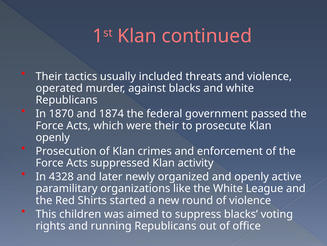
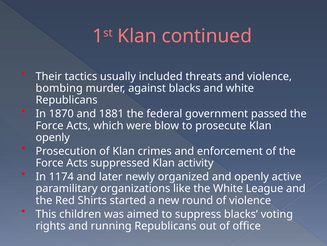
operated: operated -> bombing
1874: 1874 -> 1881
were their: their -> blow
4328: 4328 -> 1174
